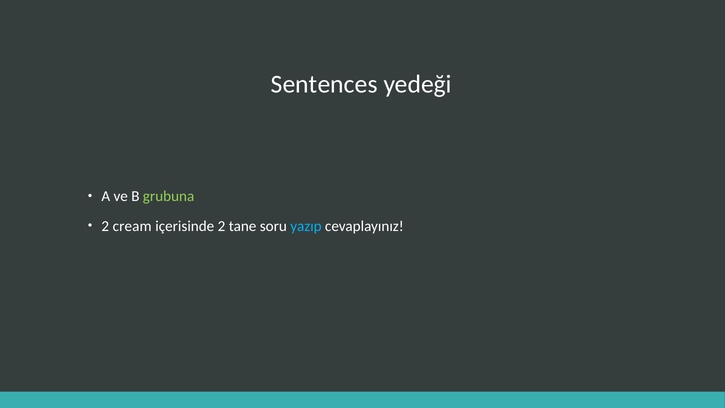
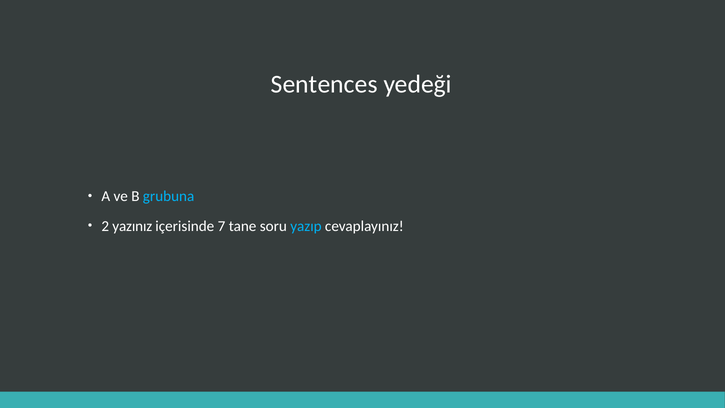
grubuna colour: light green -> light blue
cream: cream -> yazınız
içerisinde 2: 2 -> 7
